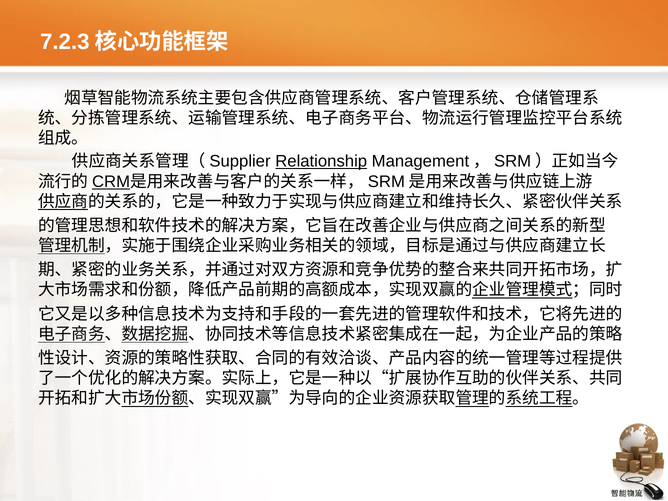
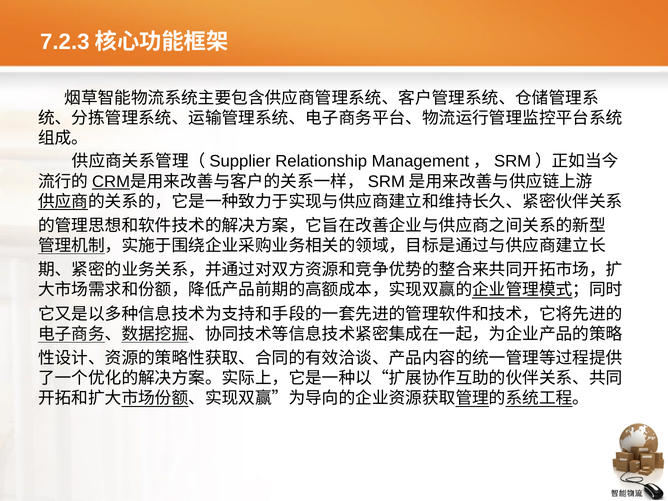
Relationship underline: present -> none
